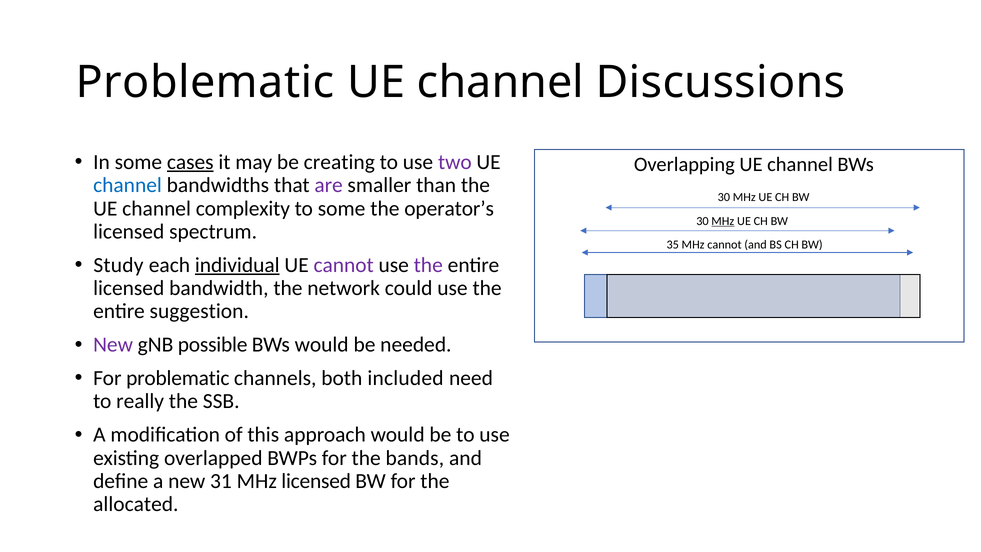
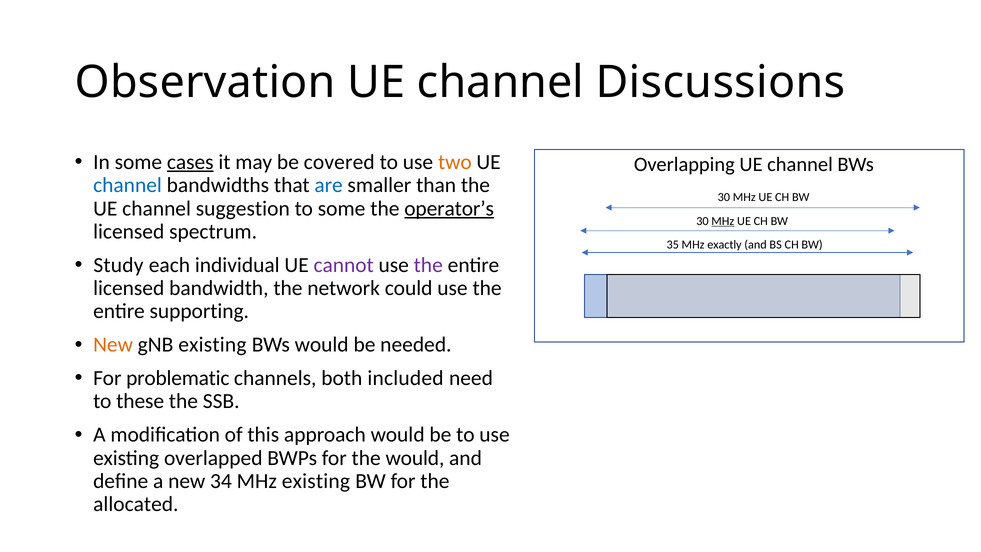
Problematic at (205, 82): Problematic -> Observation
creating: creating -> covered
two colour: purple -> orange
are colour: purple -> blue
complexity: complexity -> suggestion
operator’s underline: none -> present
MHz cannot: cannot -> exactly
individual underline: present -> none
suggestion: suggestion -> supporting
New at (113, 345) colour: purple -> orange
gNB possible: possible -> existing
really: really -> these
the bands: bands -> would
31: 31 -> 34
MHz licensed: licensed -> existing
